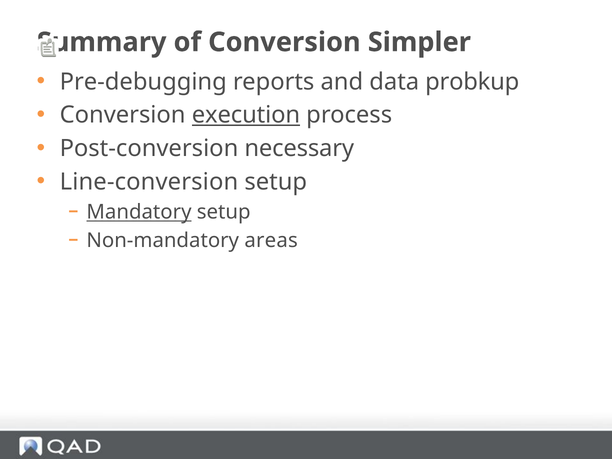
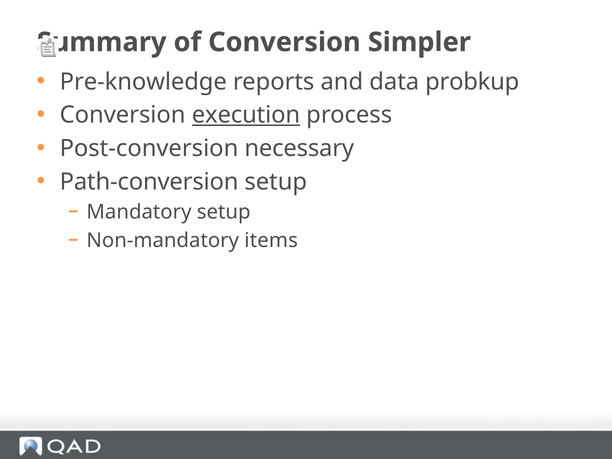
Pre-debugging: Pre-debugging -> Pre-knowledge
Line-conversion: Line-conversion -> Path-conversion
Mandatory underline: present -> none
areas: areas -> items
